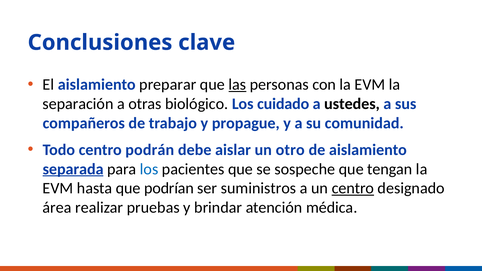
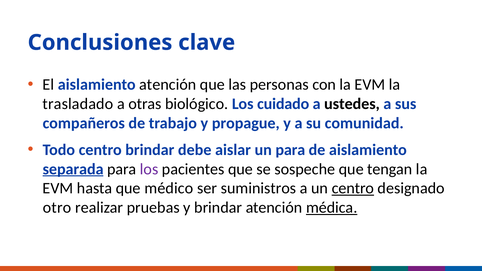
aislamiento preparar: preparar -> atención
las underline: present -> none
separación: separación -> trasladado
centro podrán: podrán -> brindar
un otro: otro -> para
los at (149, 169) colour: blue -> purple
podrían: podrían -> médico
área: área -> otro
médica underline: none -> present
